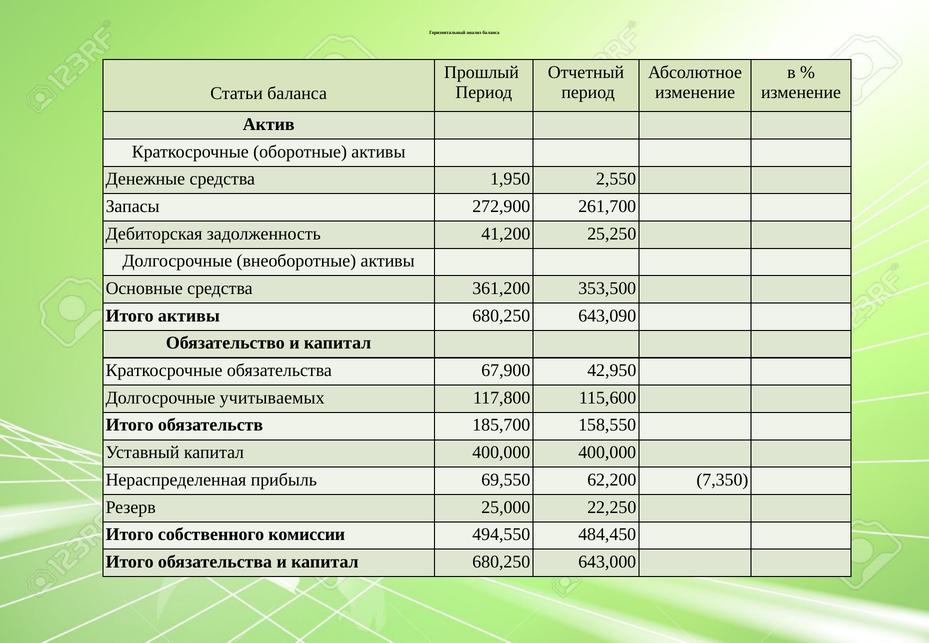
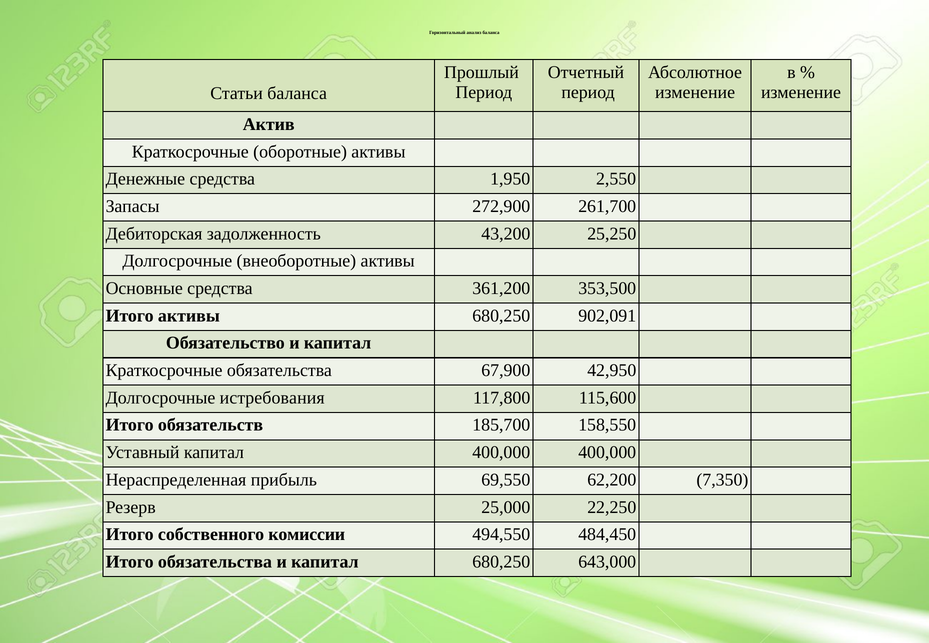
41,200: 41,200 -> 43,200
643,090: 643,090 -> 902,091
учитываемых: учитываемых -> истребования
